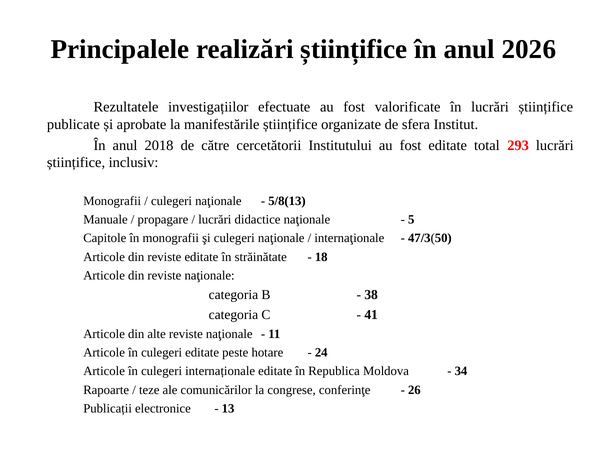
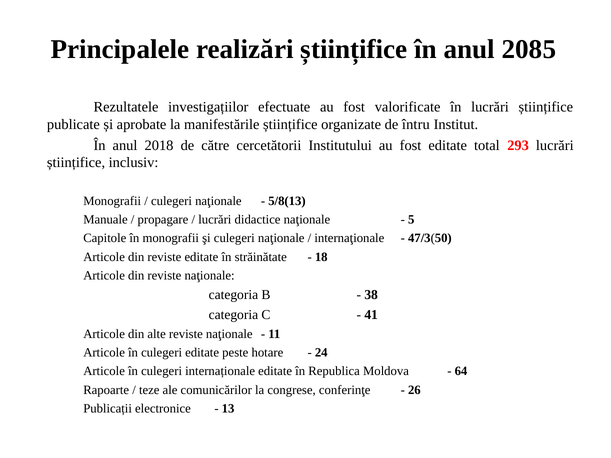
2026: 2026 -> 2085
sfera: sfera -> întru
34: 34 -> 64
